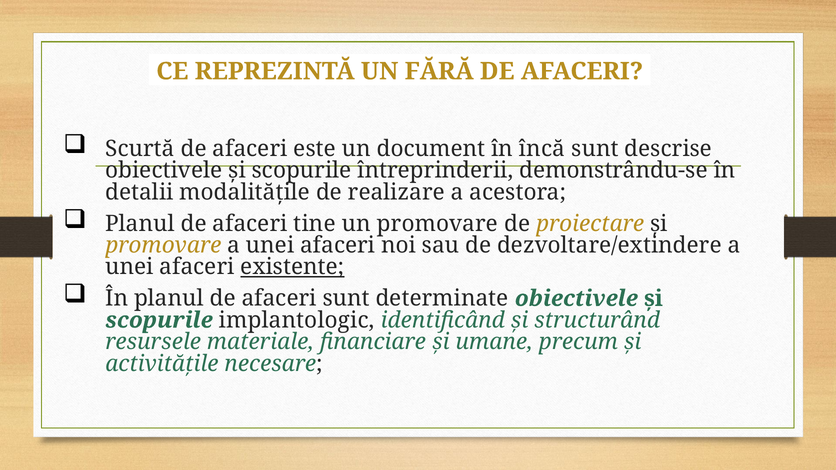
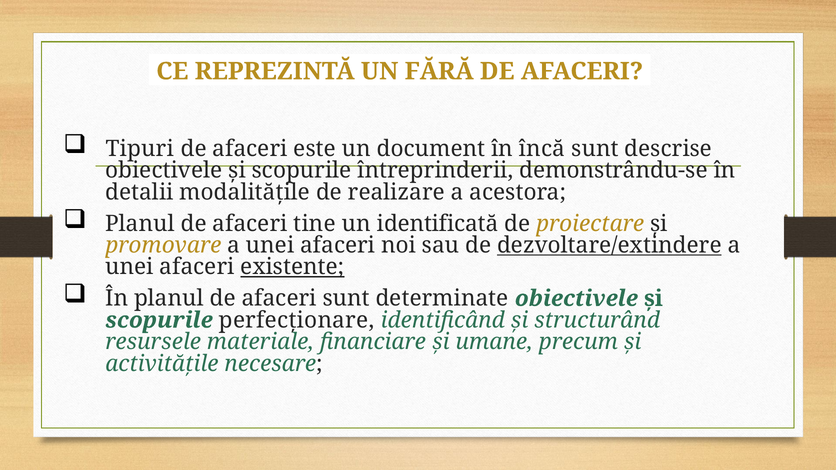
Scurtă: Scurtă -> Tipuri
un promovare: promovare -> identificată
dezvoltare/extindere underline: none -> present
implantologic: implantologic -> perfecționare
